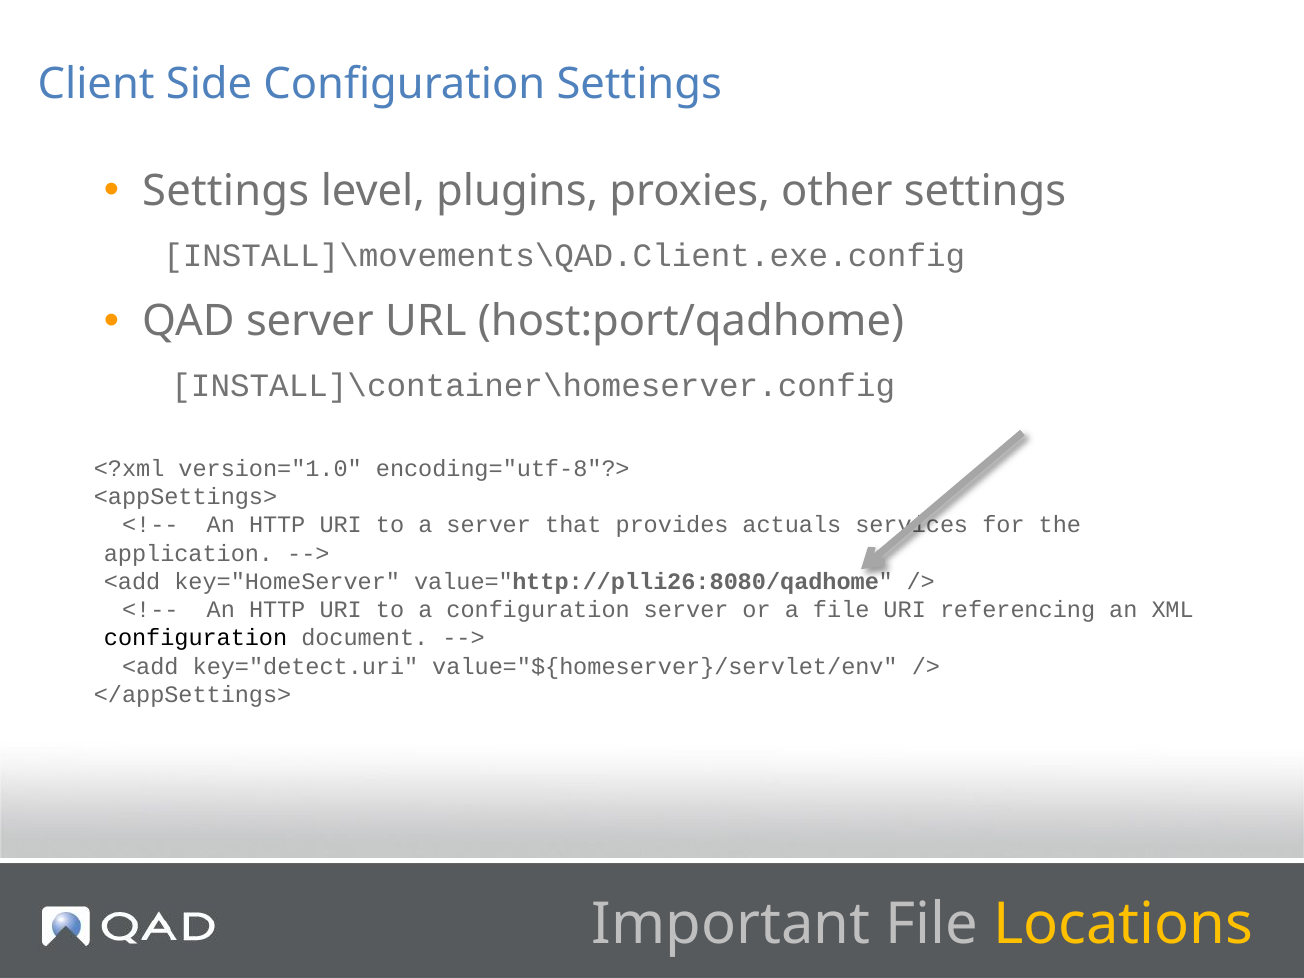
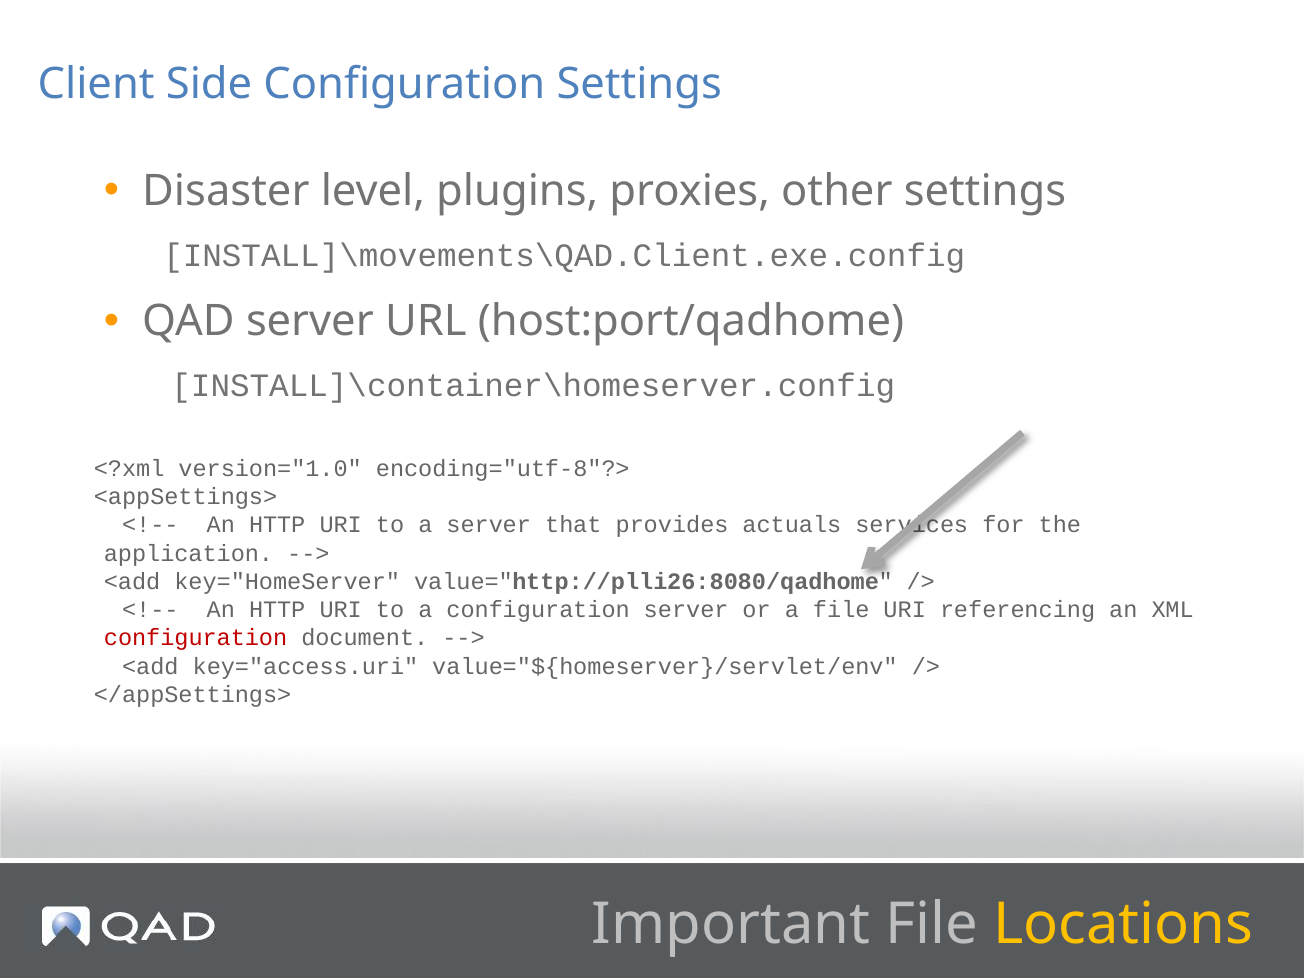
Settings at (226, 191): Settings -> Disaster
configuration at (196, 638) colour: black -> red
key="detect.uri: key="detect.uri -> key="access.uri
